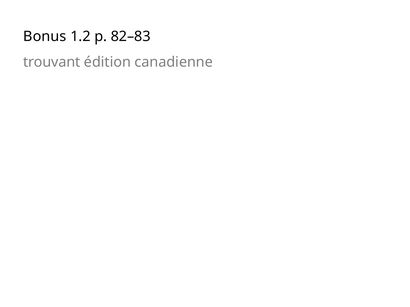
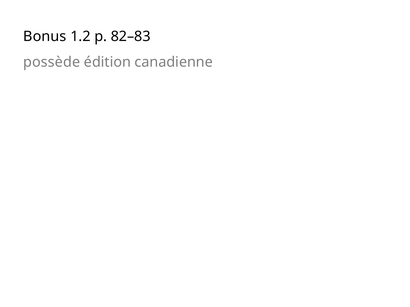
trouvant: trouvant -> possède
